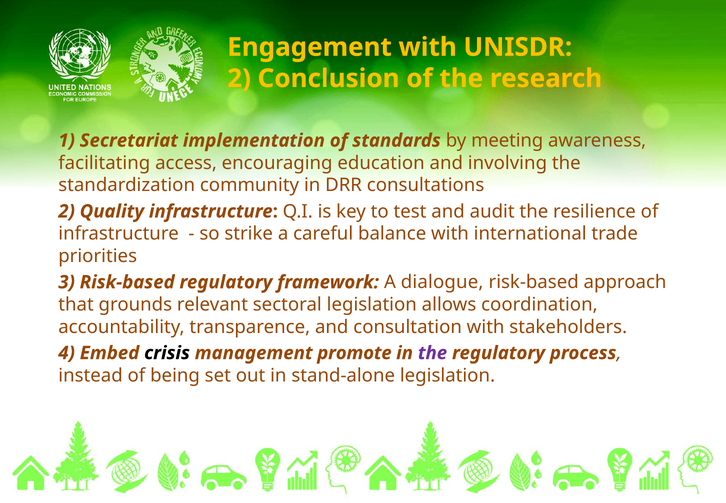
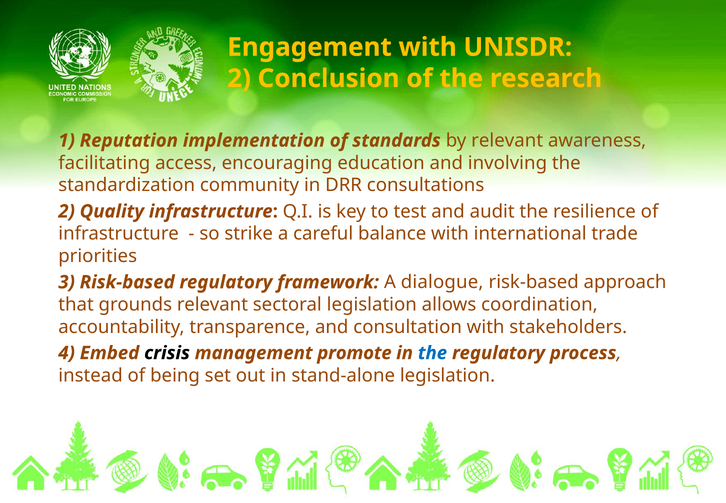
Secretariat: Secretariat -> Reputation
by meeting: meeting -> relevant
the at (433, 353) colour: purple -> blue
